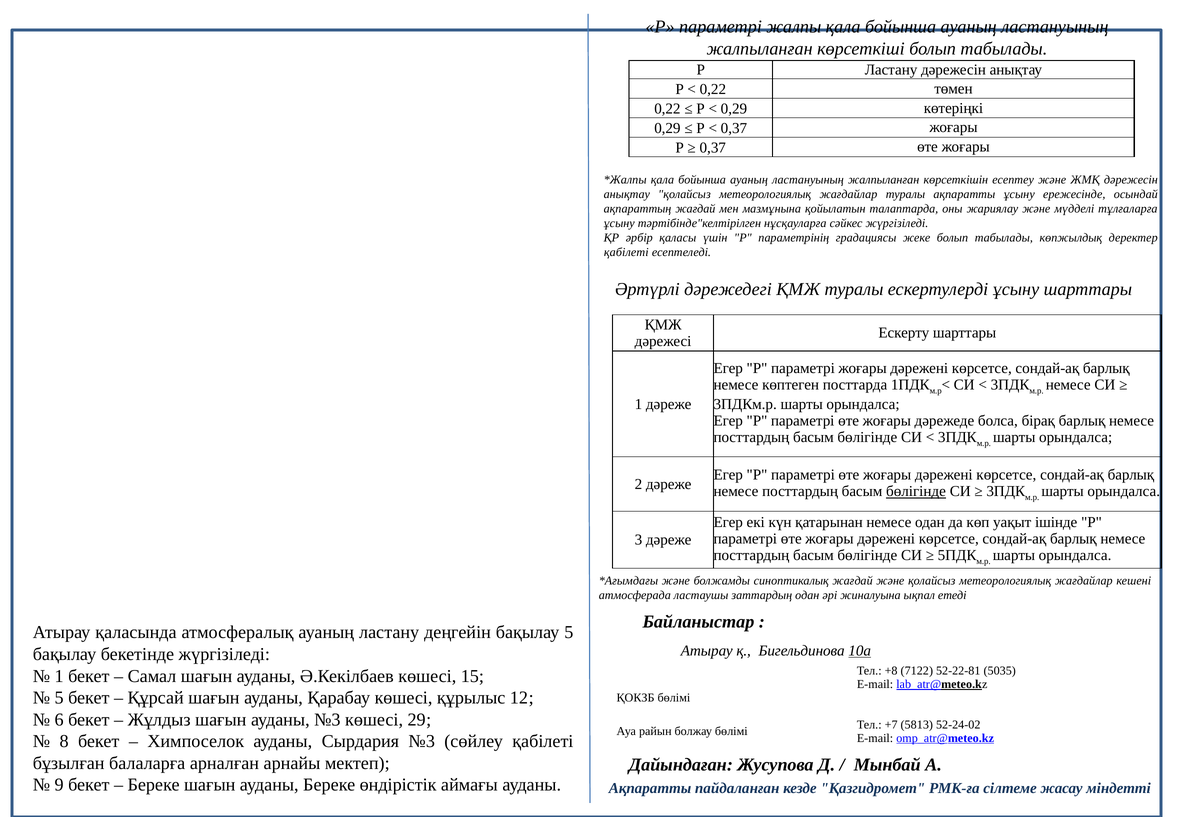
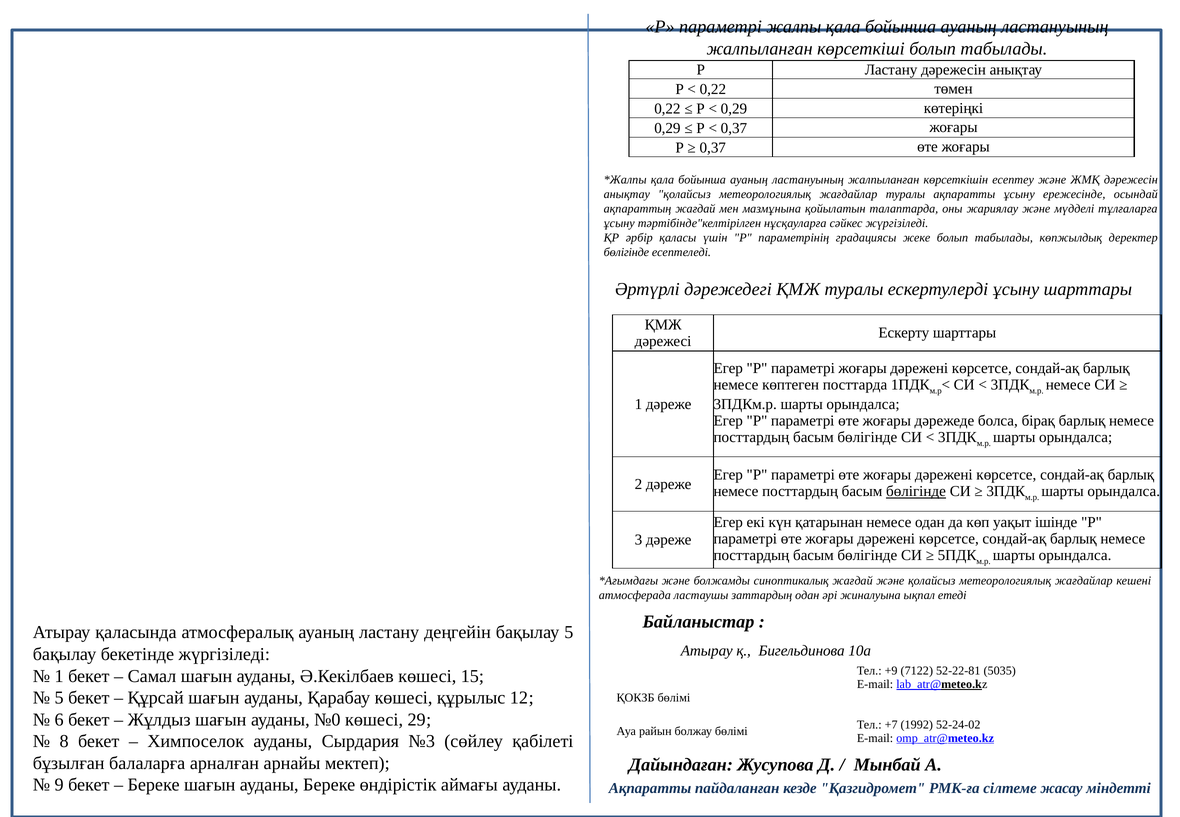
қабілеті at (626, 252): қабілеті -> бөлігінде
10а underline: present -> none
+8: +8 -> +9
ауданы №3: №3 -> №0
5813: 5813 -> 1992
